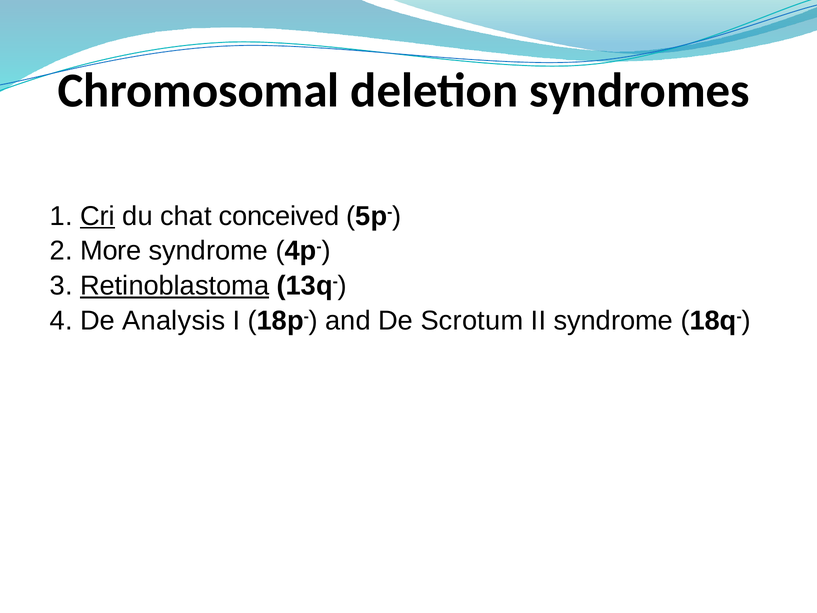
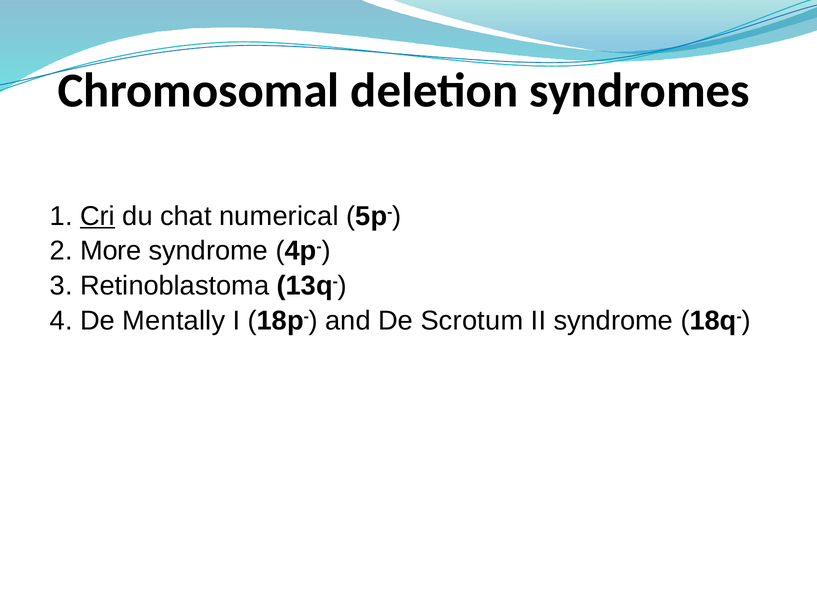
conceived: conceived -> numerical
Retinoblastoma underline: present -> none
Analysis: Analysis -> Mentally
